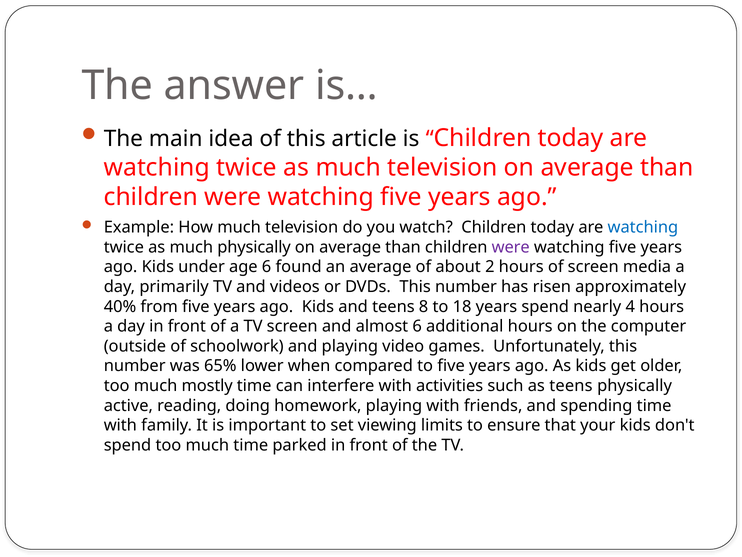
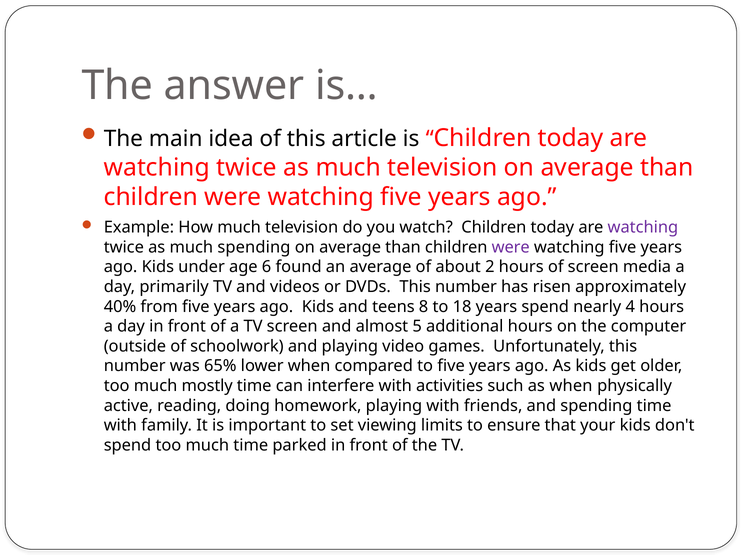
watching at (643, 227) colour: blue -> purple
much physically: physically -> spending
almost 6: 6 -> 5
as teens: teens -> when
